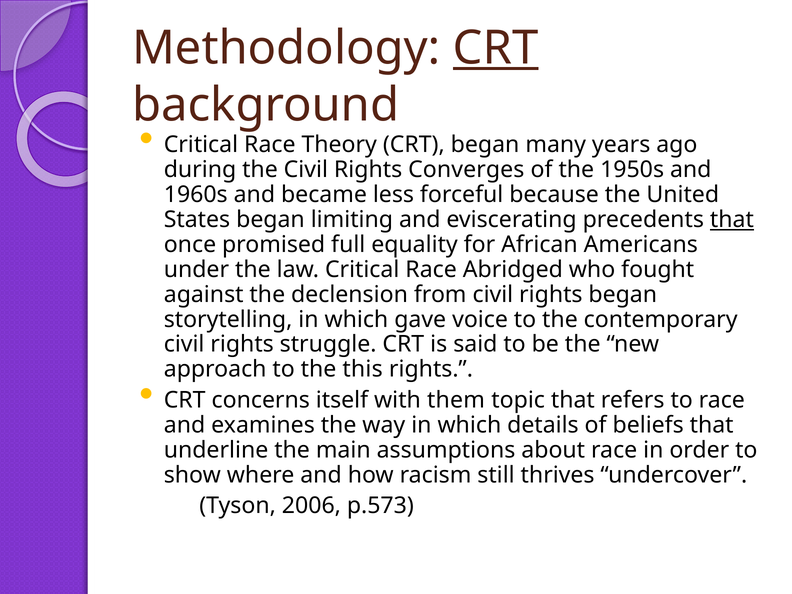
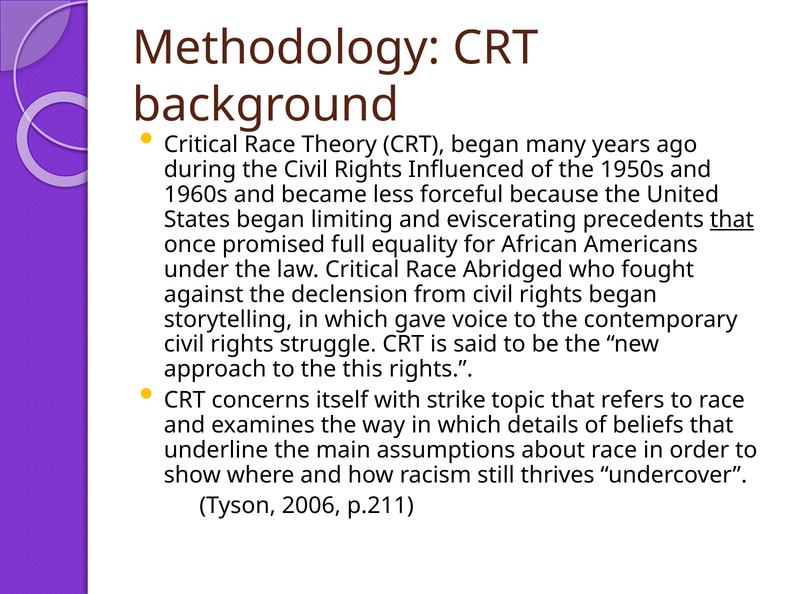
CRT at (496, 48) underline: present -> none
Converges: Converges -> Influenced
them: them -> strike
p.573: p.573 -> p.211
